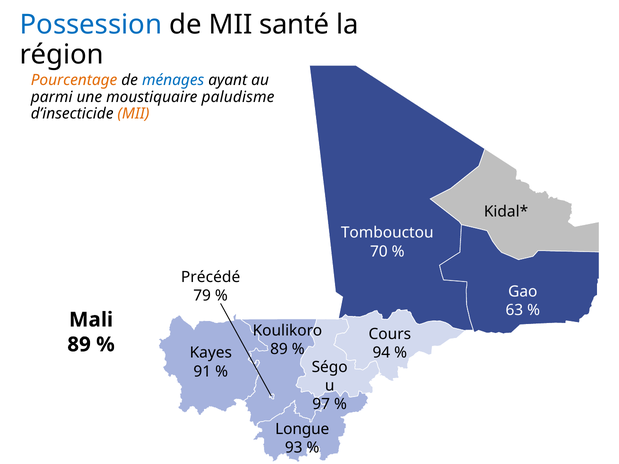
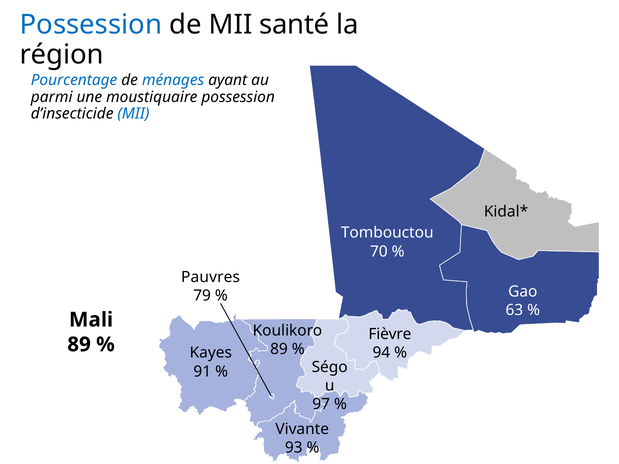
Pourcentage colour: orange -> blue
moustiquaire paludisme: paludisme -> possession
MII at (133, 114) colour: orange -> blue
Précédé: Précédé -> Pauvres
Cours: Cours -> Fièvre
Longue: Longue -> Vivante
